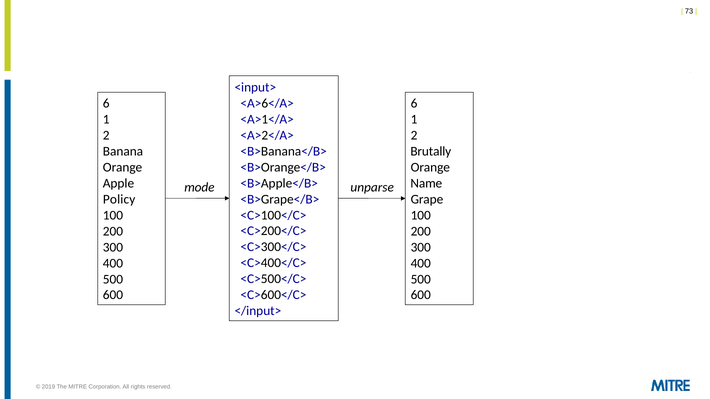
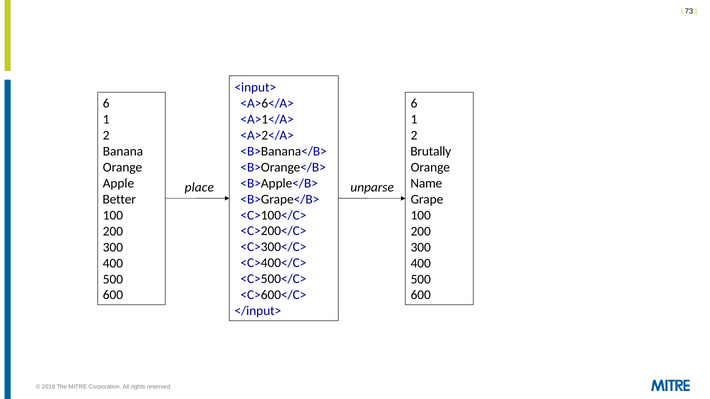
mode: mode -> place
Policy: Policy -> Better
